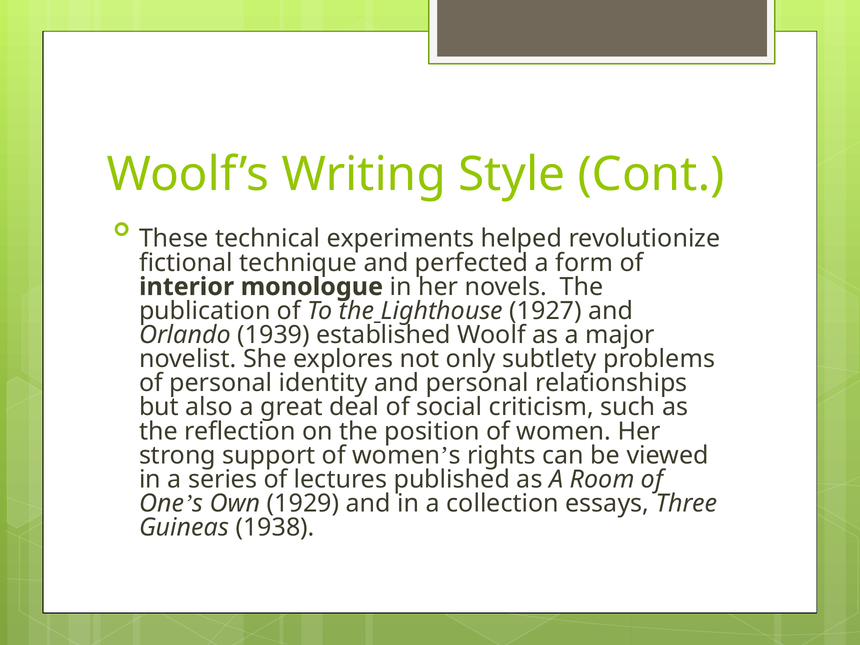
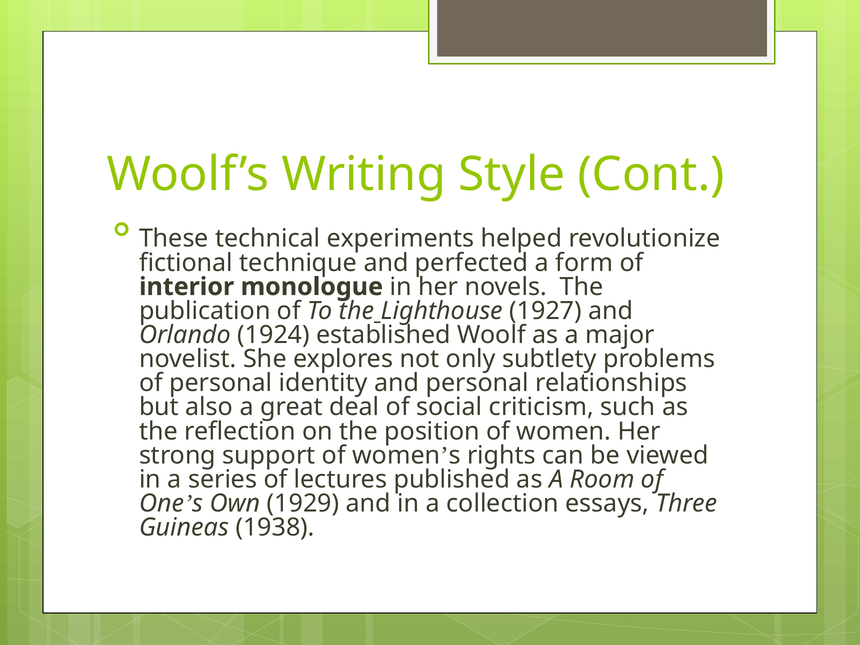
1939: 1939 -> 1924
